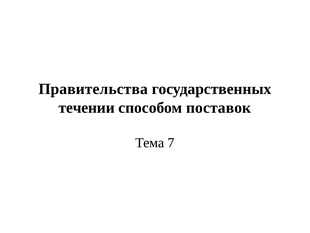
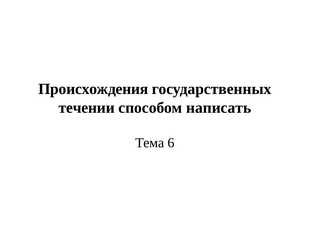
Правительства: Правительства -> Происхождения
поставок: поставок -> написать
7: 7 -> 6
